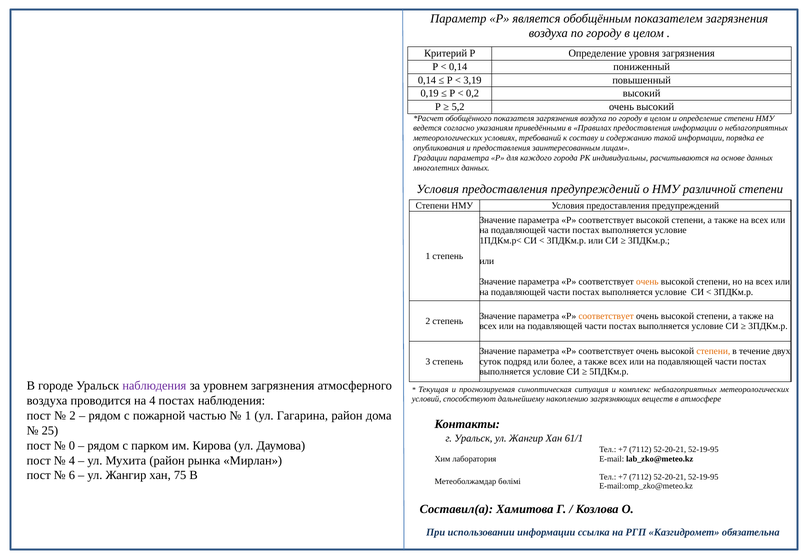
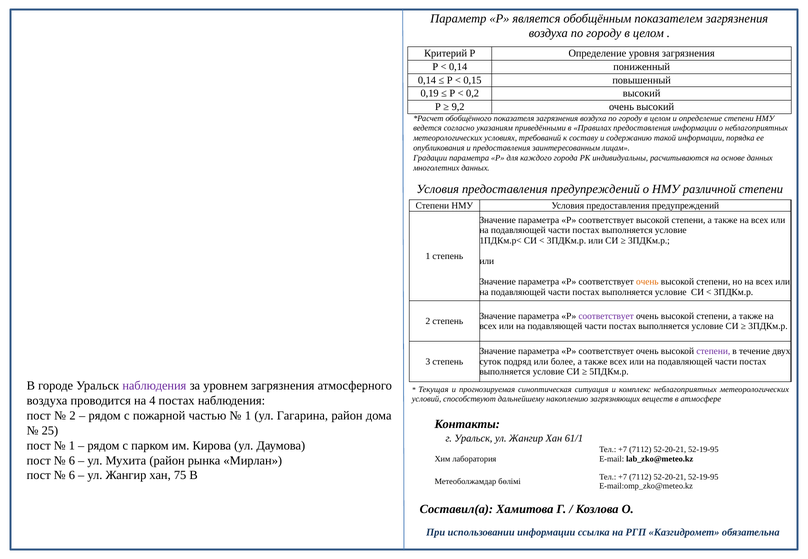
3,19: 3,19 -> 0,15
5,2: 5,2 -> 9,2
соответствует at (606, 316) colour: orange -> purple
степени at (713, 351) colour: orange -> purple
0 at (72, 446): 0 -> 1
4 at (72, 461): 4 -> 6
